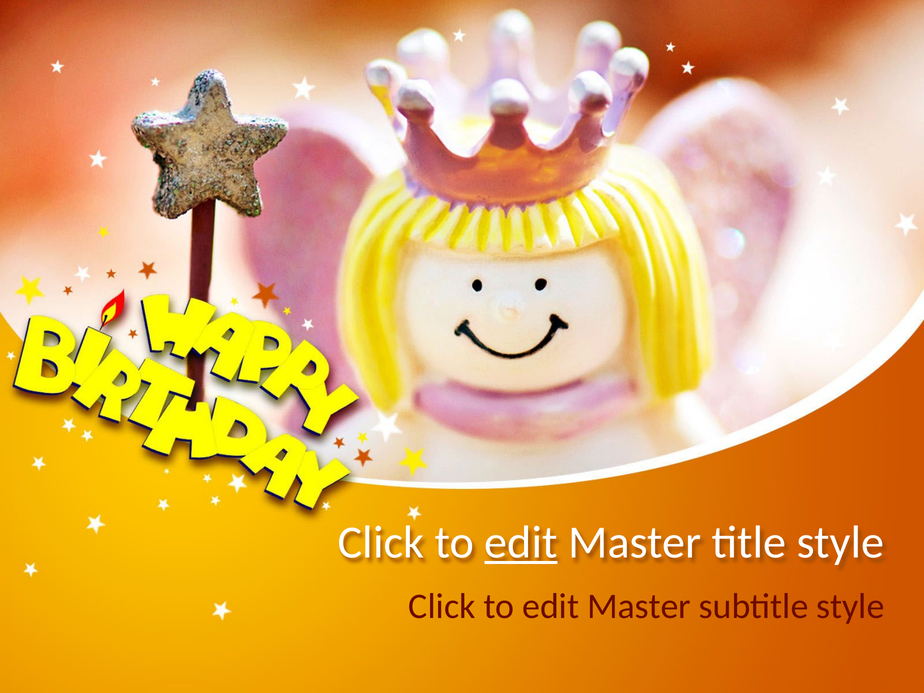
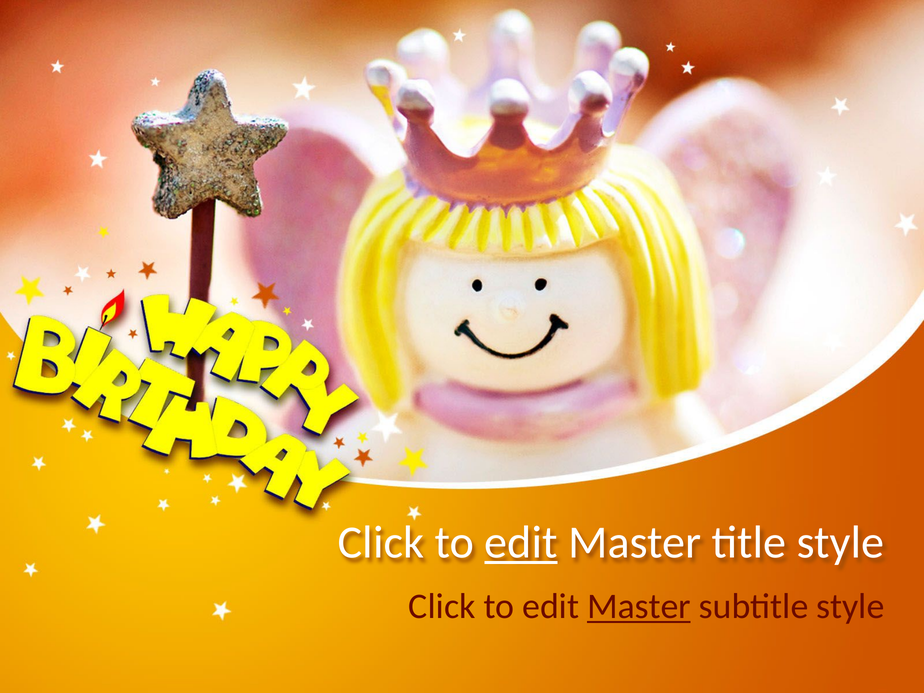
Master at (639, 607) underline: none -> present
